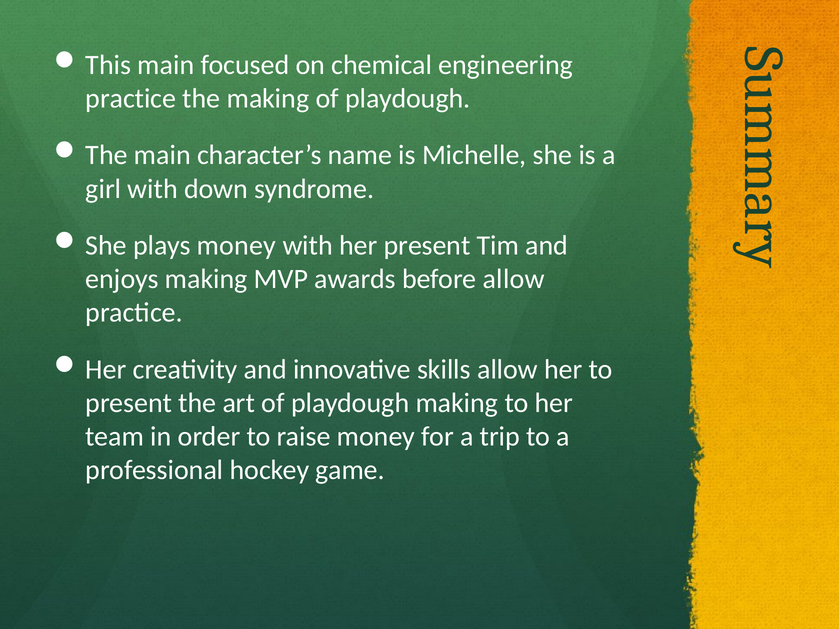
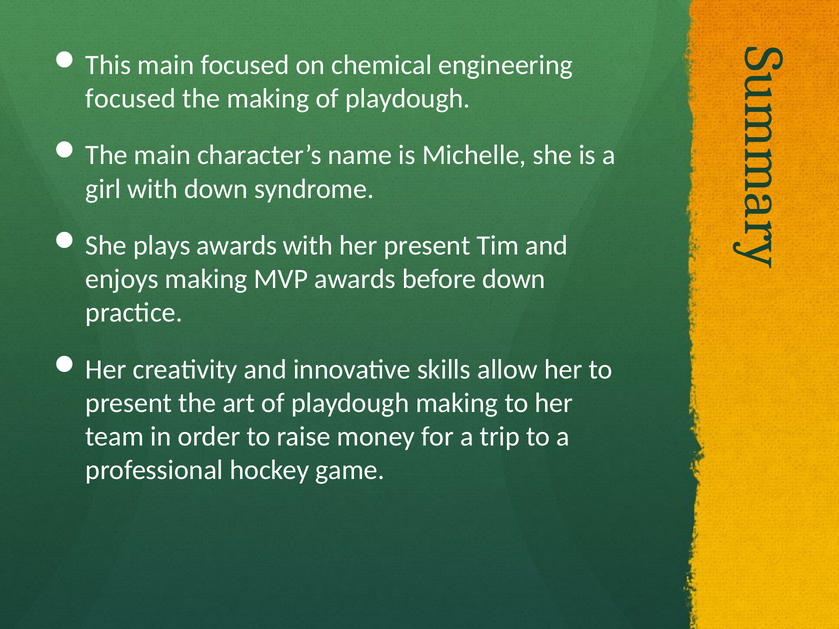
practice at (131, 98): practice -> focused
plays money: money -> awards
before allow: allow -> down
